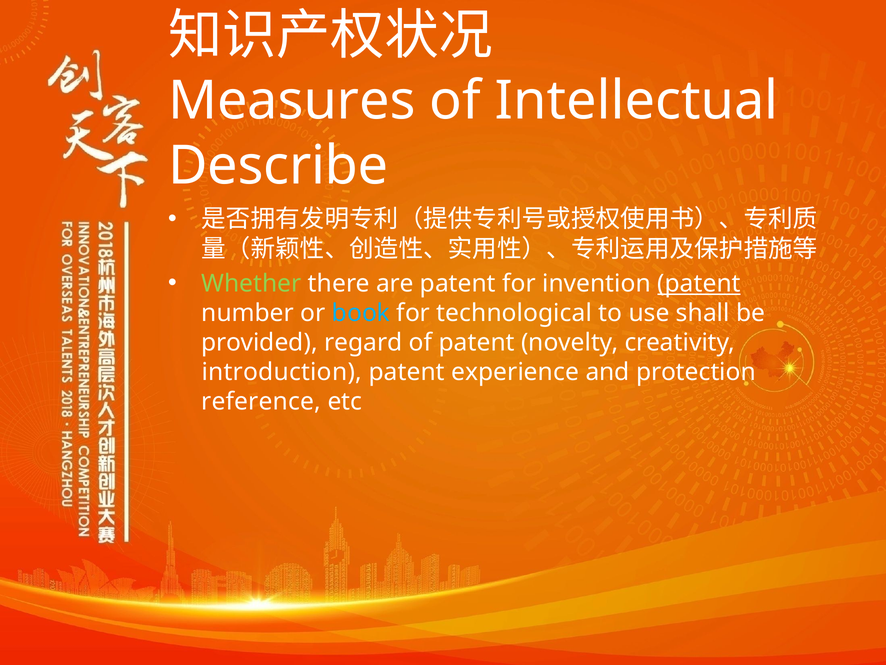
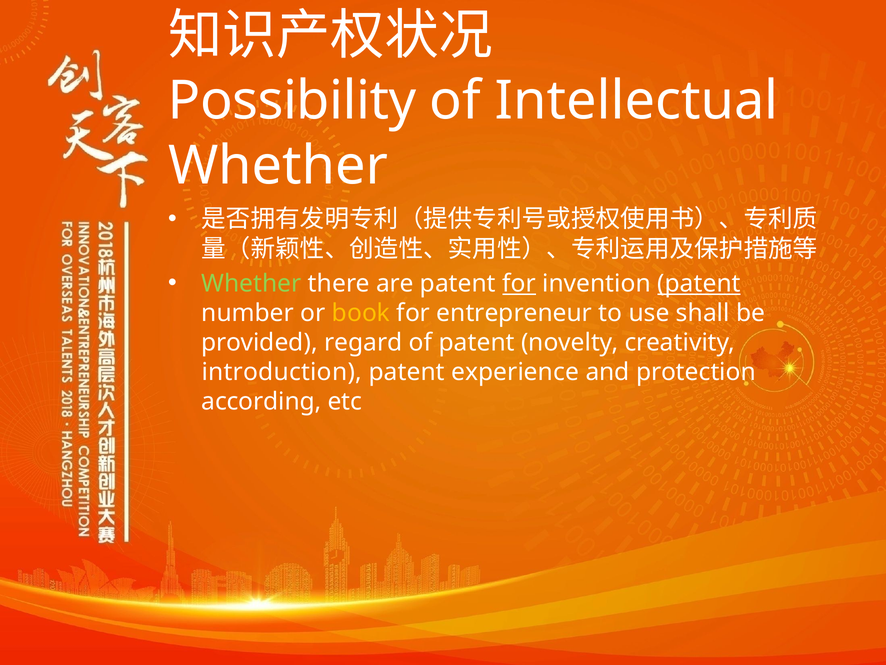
Measures: Measures -> Possibility
Describe at (278, 166): Describe -> Whether
for at (519, 283) underline: none -> present
book colour: light blue -> yellow
technological: technological -> entrepreneur
reference: reference -> according
